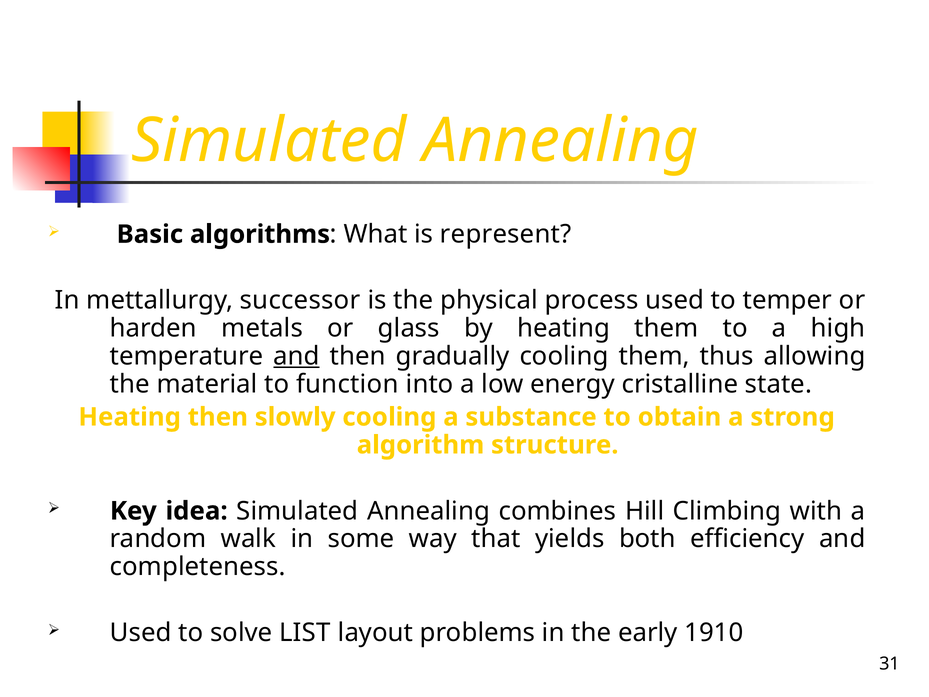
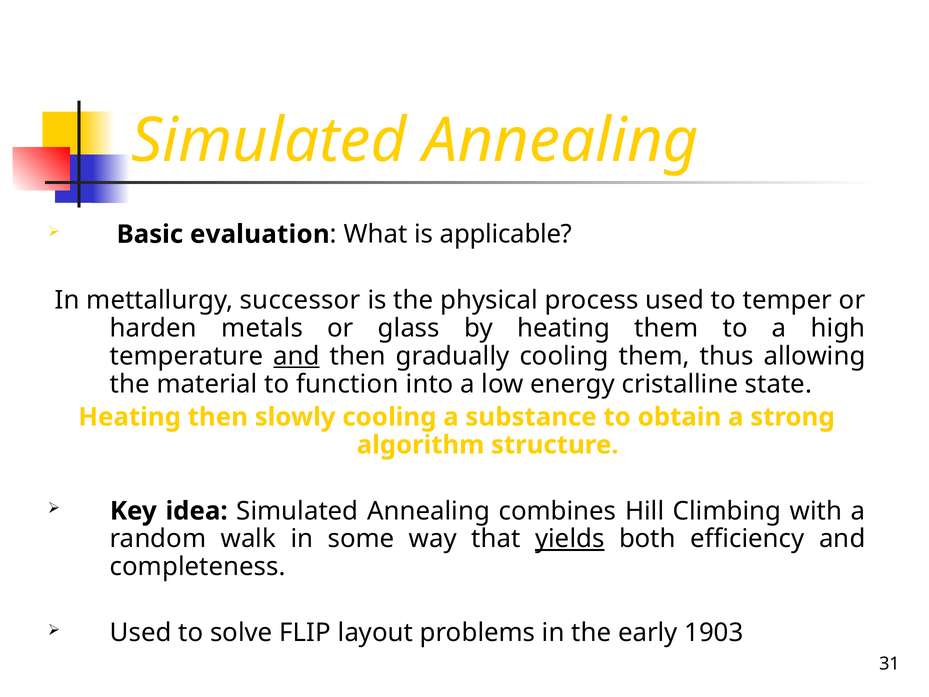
algorithms: algorithms -> evaluation
represent: represent -> applicable
yields underline: none -> present
LIST: LIST -> FLIP
1910: 1910 -> 1903
